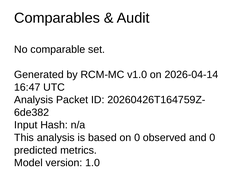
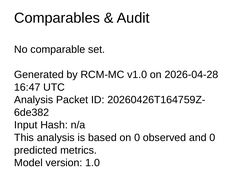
2026-04-14: 2026-04-14 -> 2026-04-28
